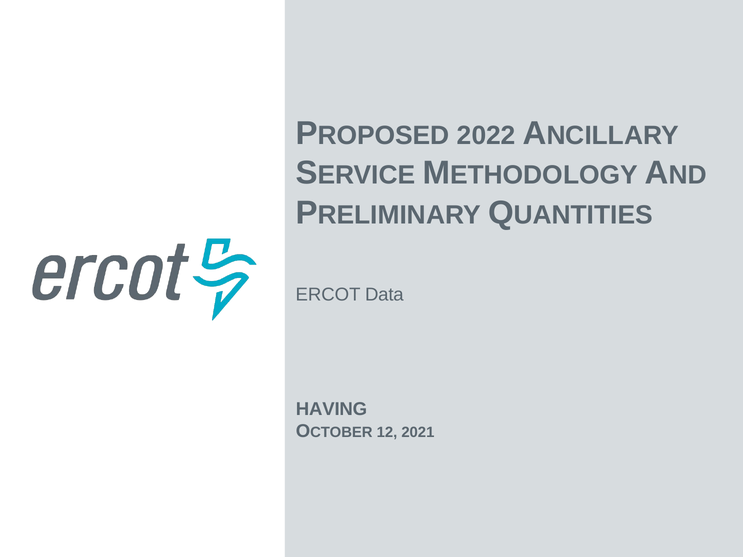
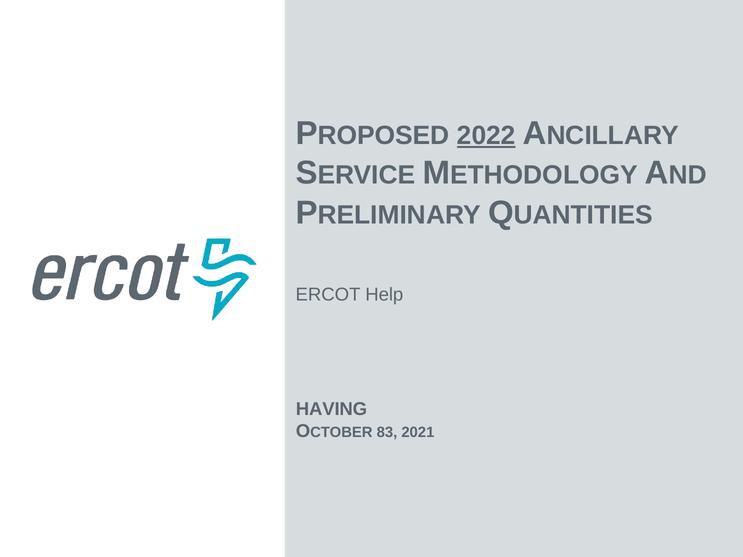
2022 underline: none -> present
Data: Data -> Help
12: 12 -> 83
